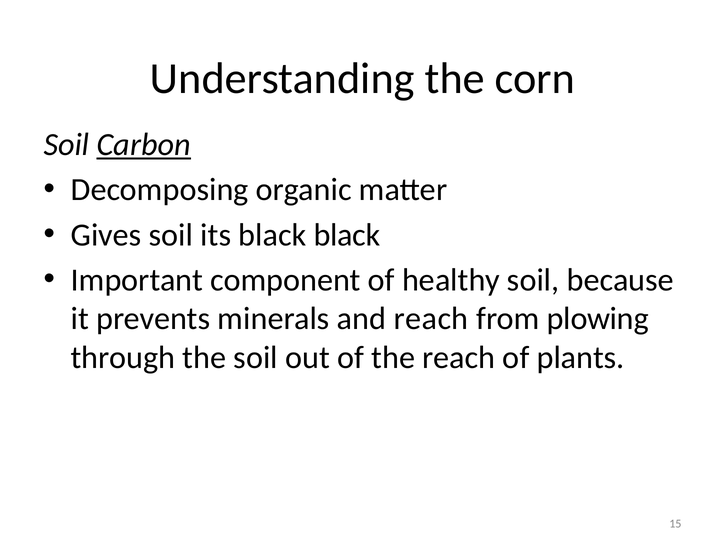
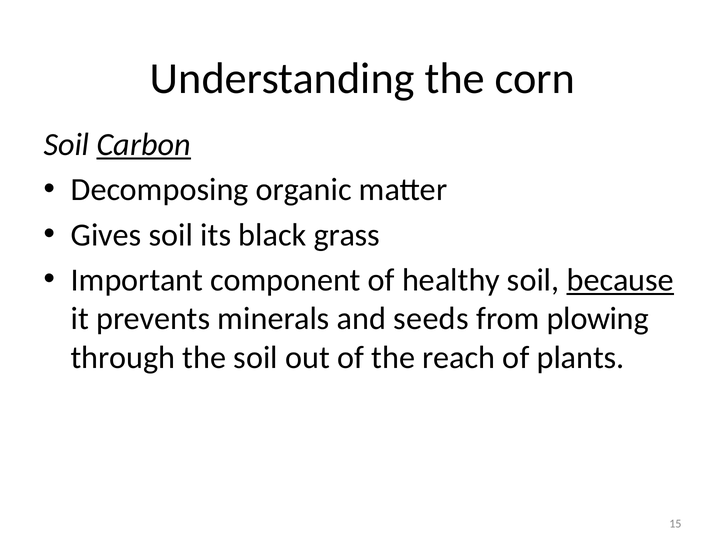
black black: black -> grass
because underline: none -> present
and reach: reach -> seeds
